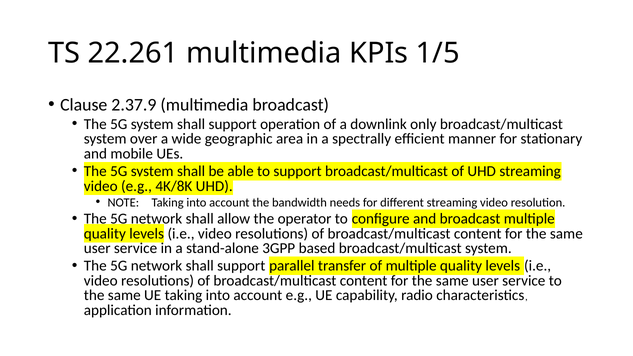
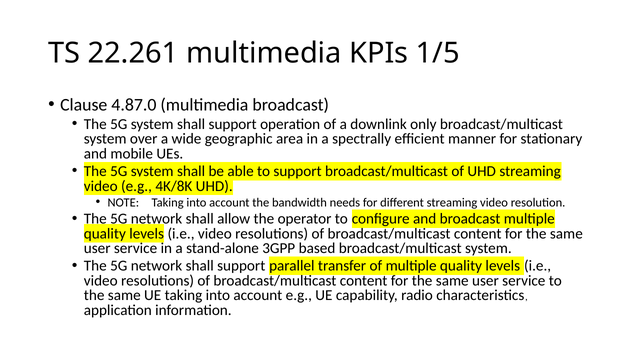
2.37.9: 2.37.9 -> 4.87.0
